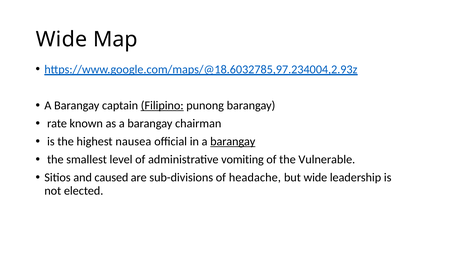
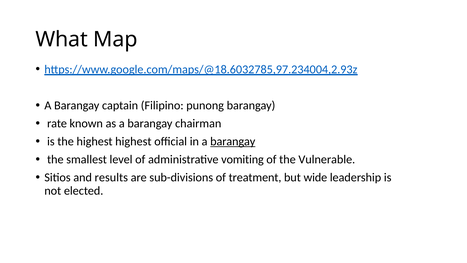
Wide at (61, 39): Wide -> What
Filipino underline: present -> none
highest nausea: nausea -> highest
caused: caused -> results
headache: headache -> treatment
